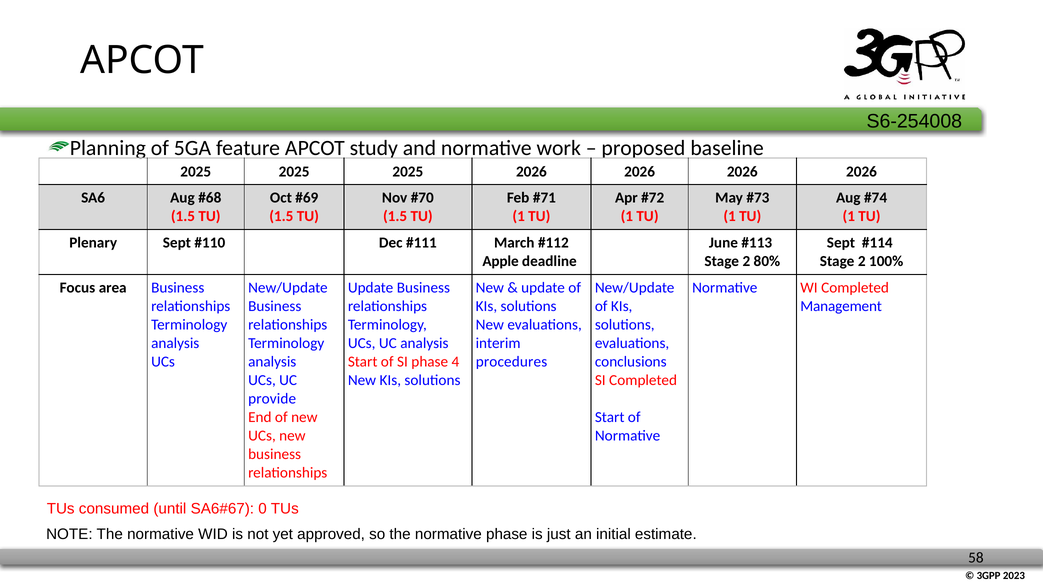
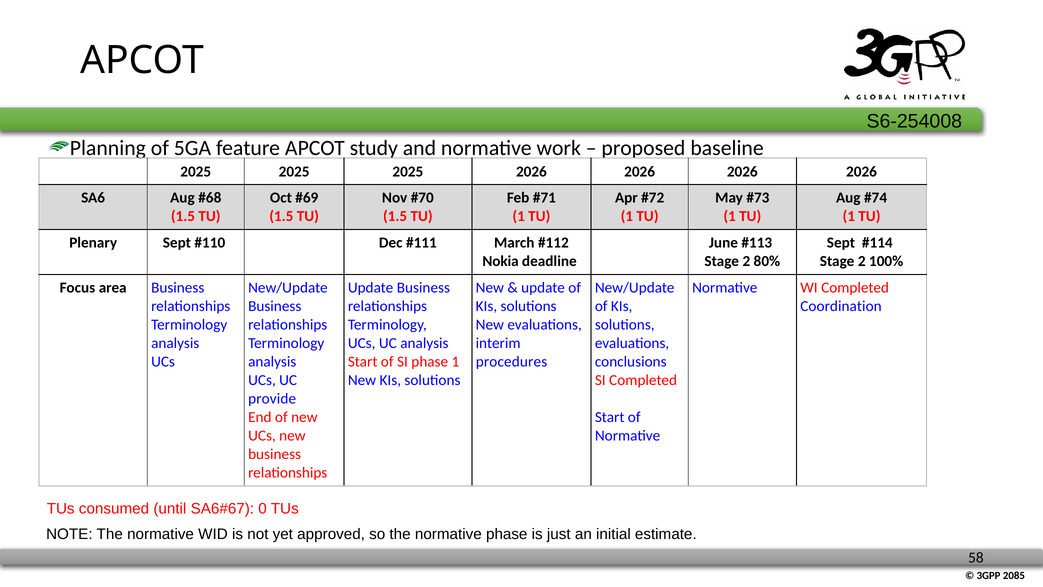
Apple: Apple -> Nokia
Management: Management -> Coordination
phase 4: 4 -> 1
2023: 2023 -> 2085
